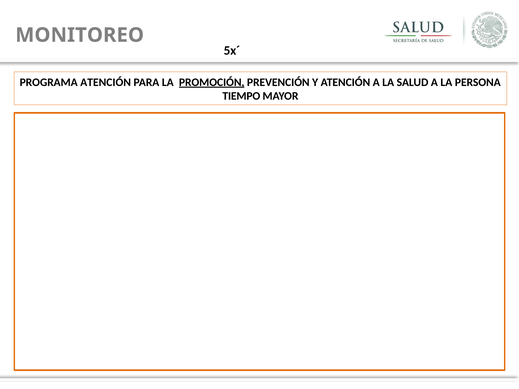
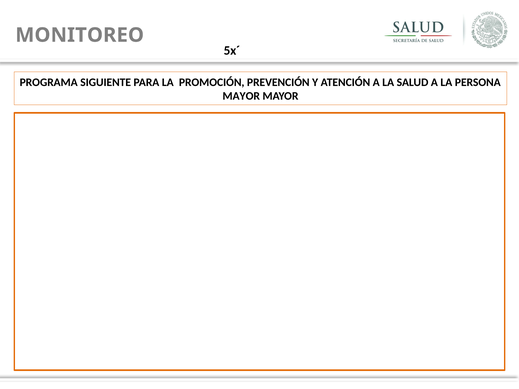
PROGRAMA ATENCIÓN: ATENCIÓN -> SIGUIENTE
PROMOCIÓN underline: present -> none
TIEMPO at (241, 96): TIEMPO -> MAYOR
